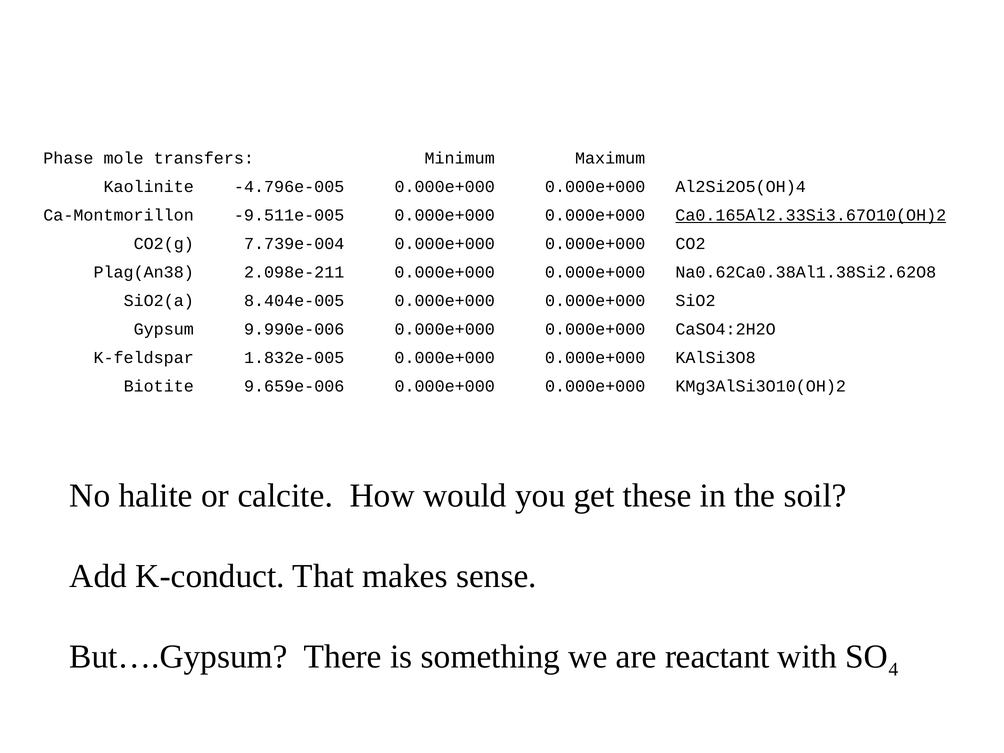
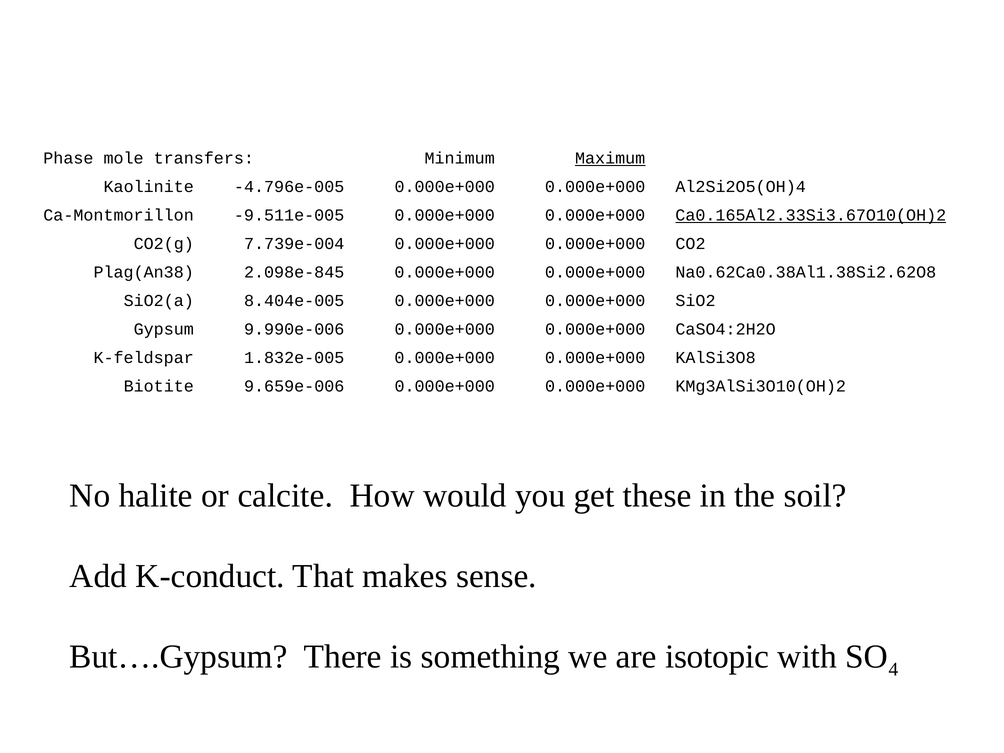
Maximum underline: none -> present
2.098e-211: 2.098e-211 -> 2.098e-845
reactant: reactant -> isotopic
